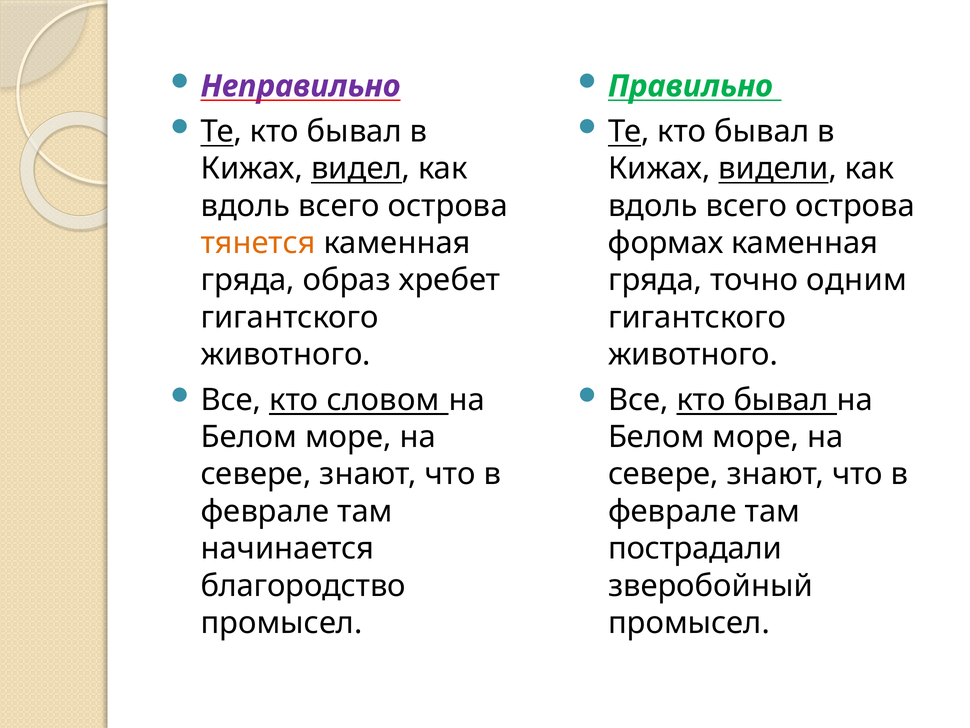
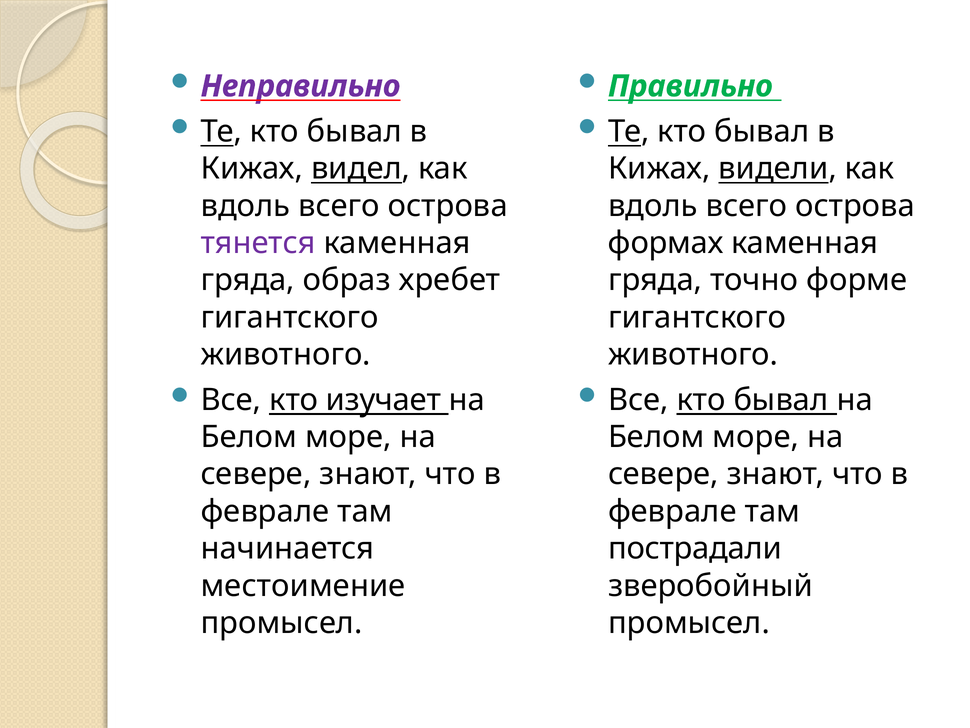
тянется colour: orange -> purple
одним: одним -> форме
словом: словом -> изучает
благородство: благородство -> местоимение
